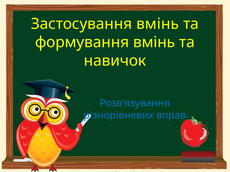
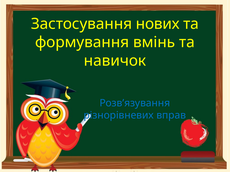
Застосування вмінь: вмінь -> нових
